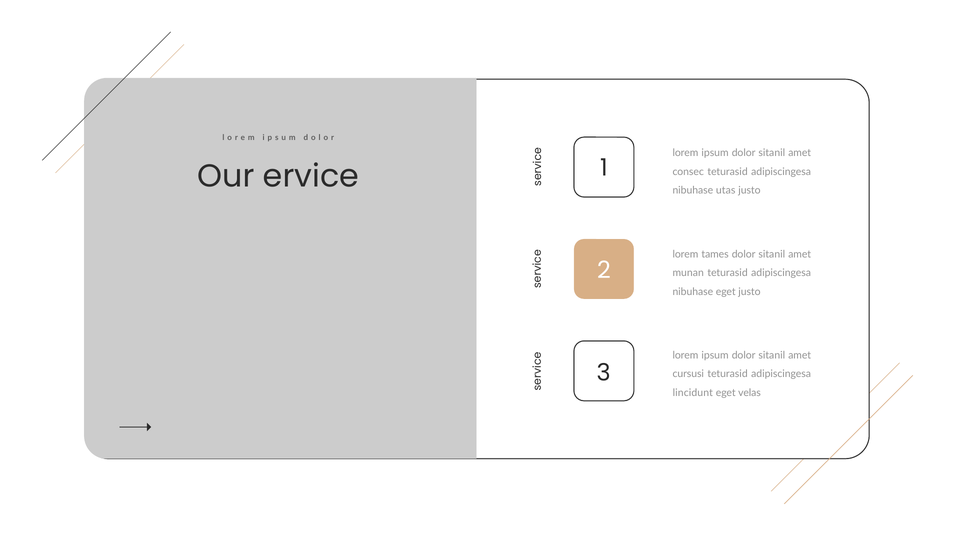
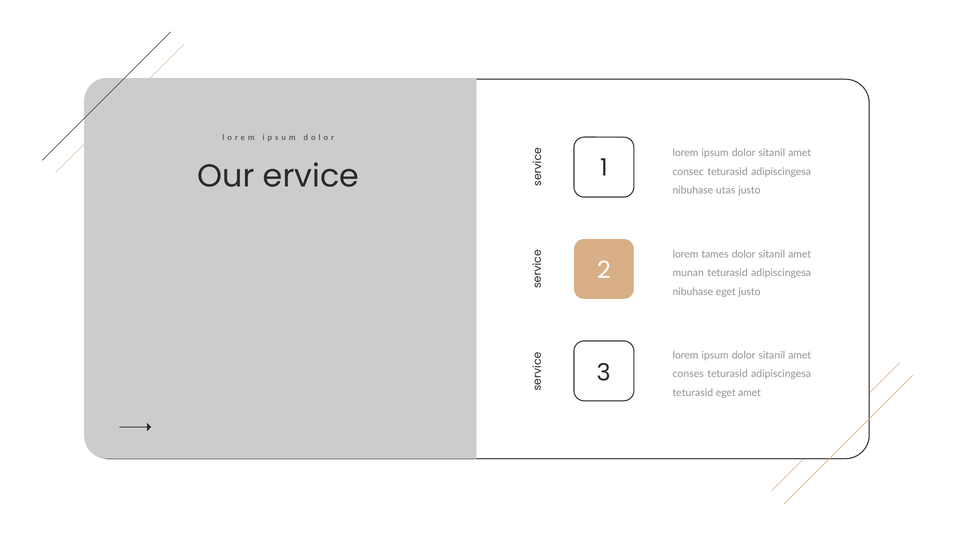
cursusi: cursusi -> conses
lincidunt at (693, 393): lincidunt -> teturasid
eget velas: velas -> amet
